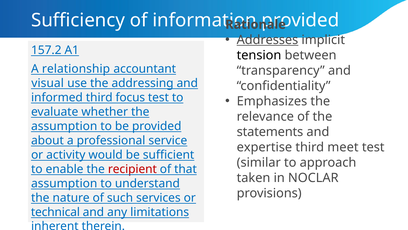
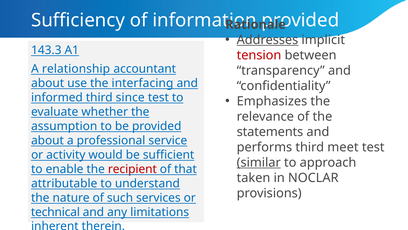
157.2: 157.2 -> 143.3
tension colour: black -> red
visual at (48, 83): visual -> about
addressing: addressing -> interfacing
focus: focus -> since
expertise: expertise -> performs
similar underline: none -> present
assumption at (64, 183): assumption -> attributable
